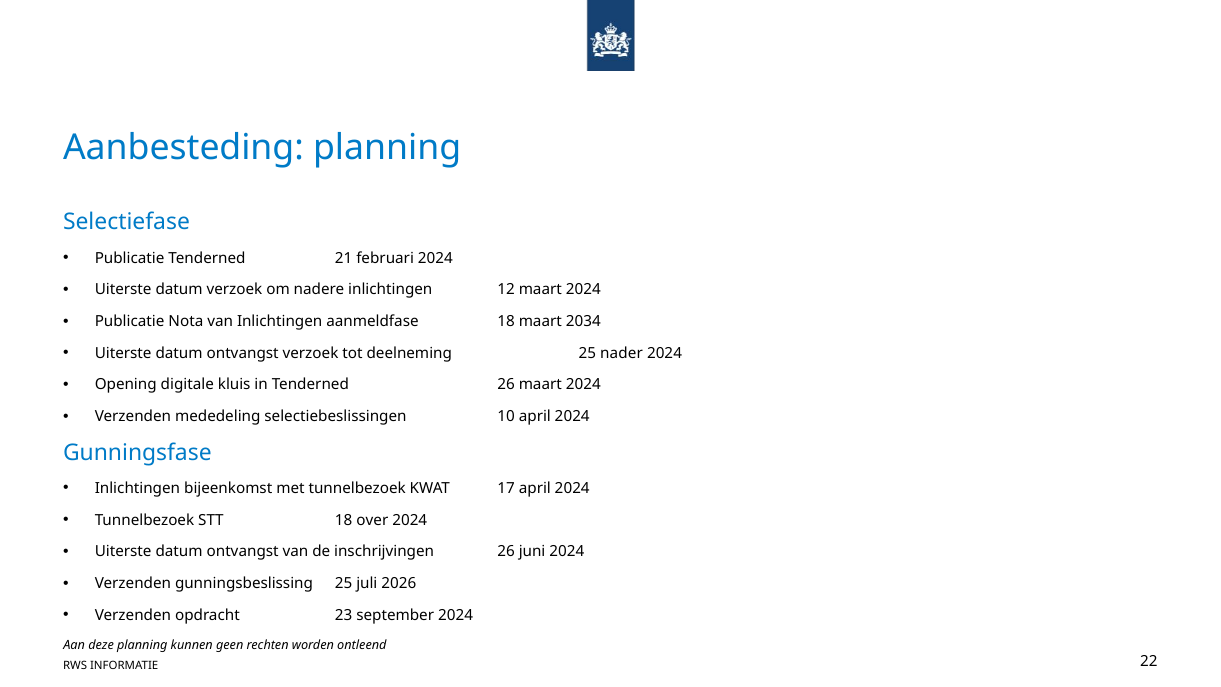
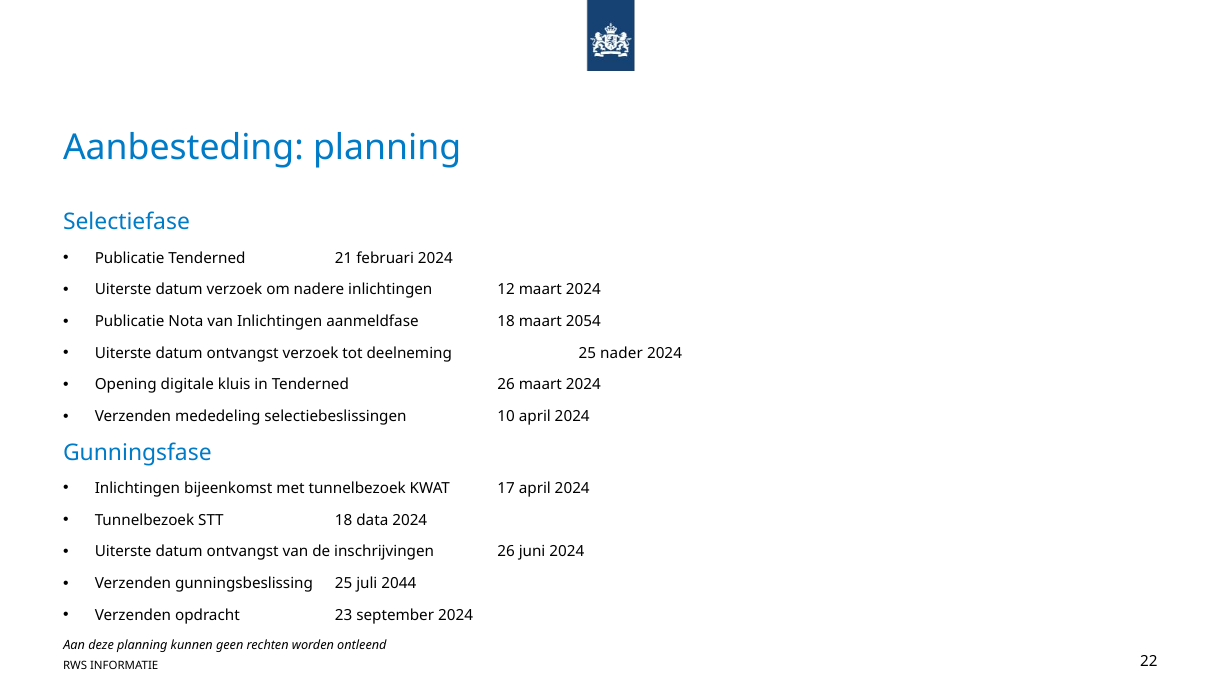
2034: 2034 -> 2054
over: over -> data
2026: 2026 -> 2044
